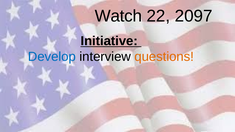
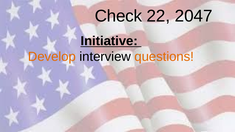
Watch: Watch -> Check
2097: 2097 -> 2047
Develop colour: blue -> orange
